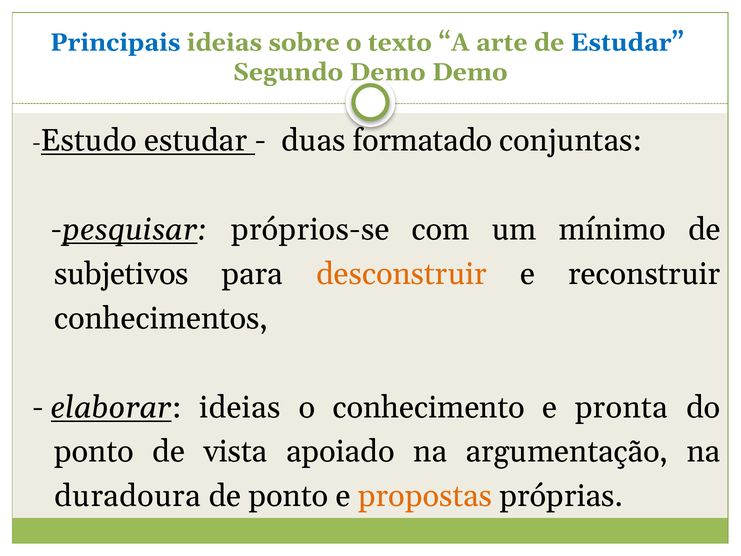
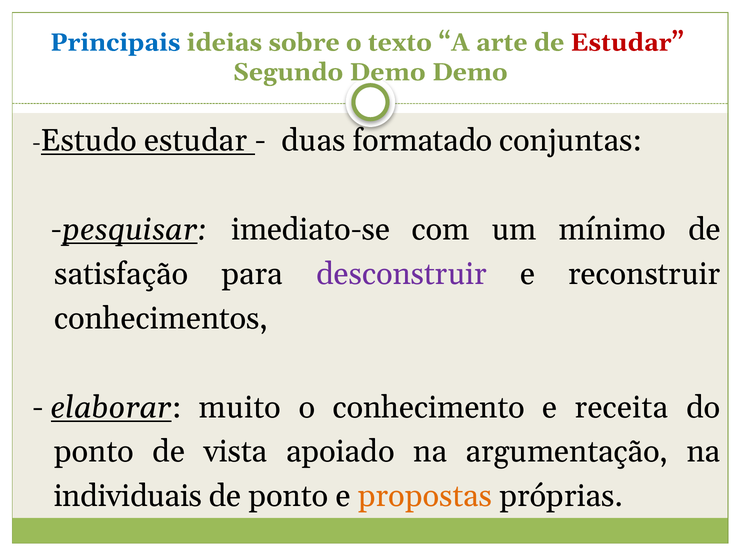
Estudar at (627, 42) colour: blue -> red
próprios-se: próprios-se -> imediato-se
subjetivos: subjetivos -> satisfação
desconstruir colour: orange -> purple
elaborar ideias: ideias -> muito
pronta: pronta -> receita
duradoura: duradoura -> individuais
